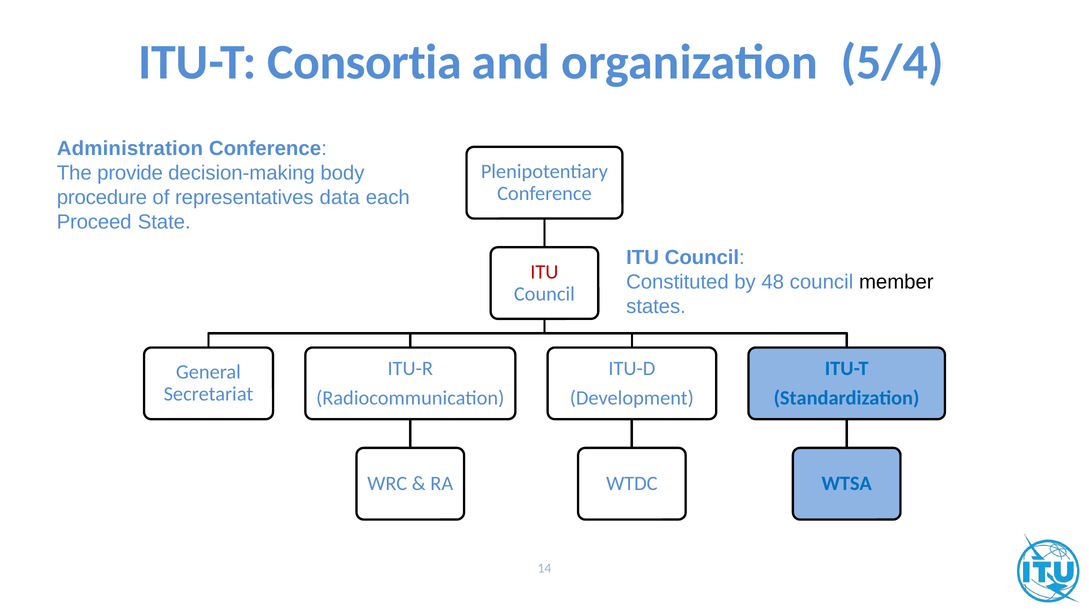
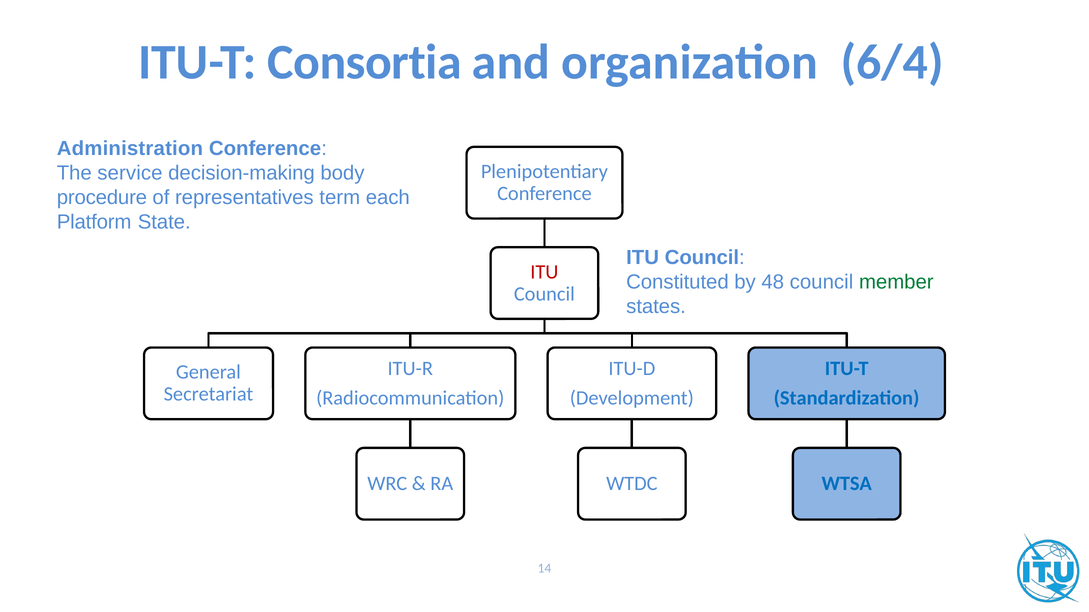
5/4: 5/4 -> 6/4
provide: provide -> service
data: data -> term
Proceed: Proceed -> Platform
member colour: black -> green
